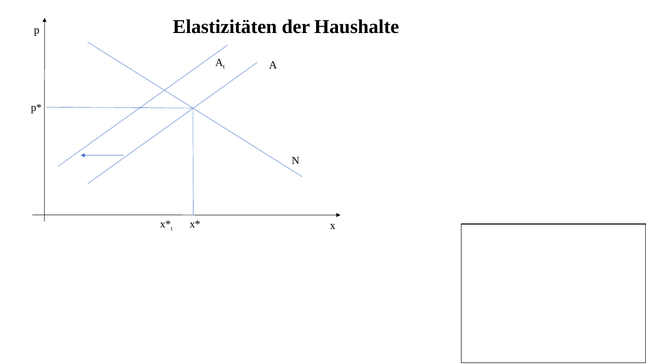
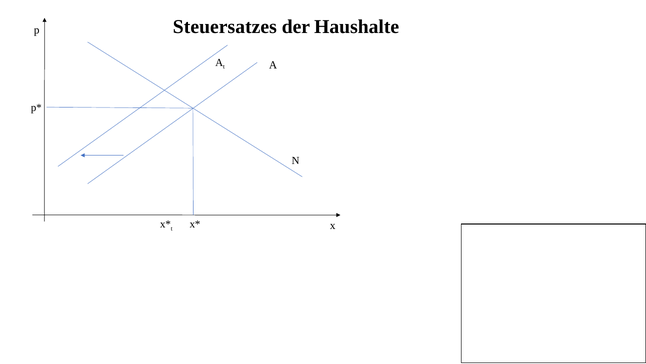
Elastizitäten: Elastizitäten -> Steuersatzes
